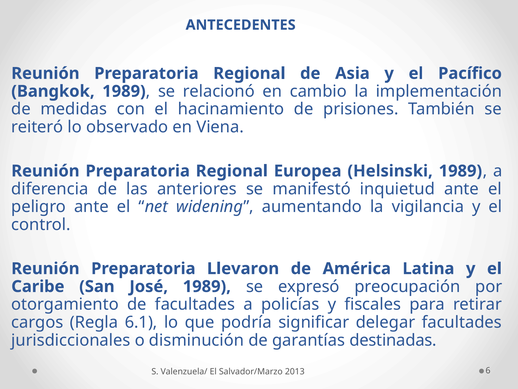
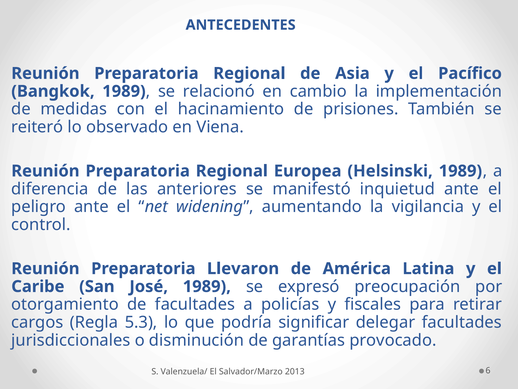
6.1: 6.1 -> 5.3
destinadas: destinadas -> provocado
